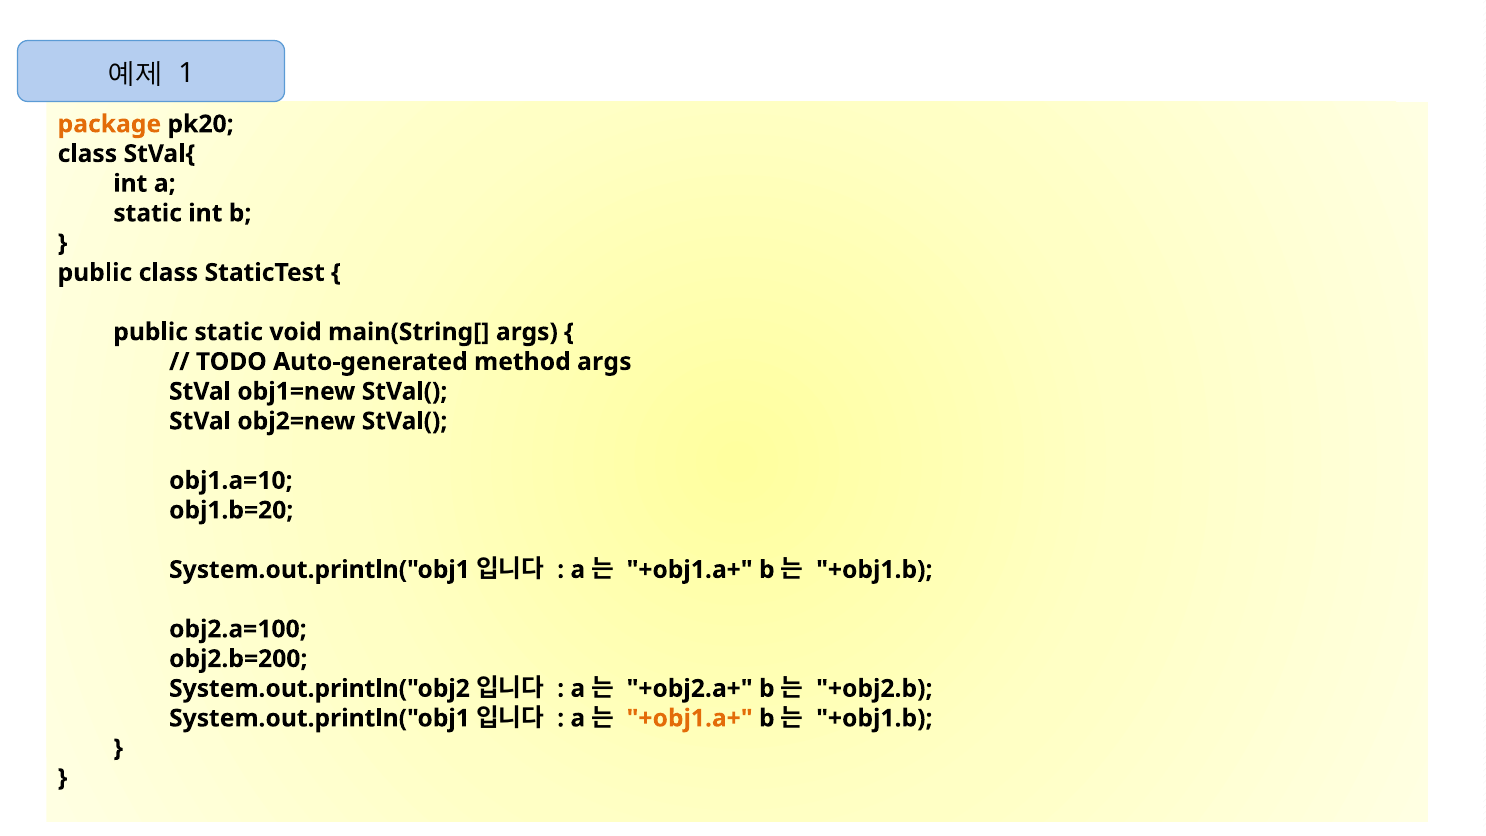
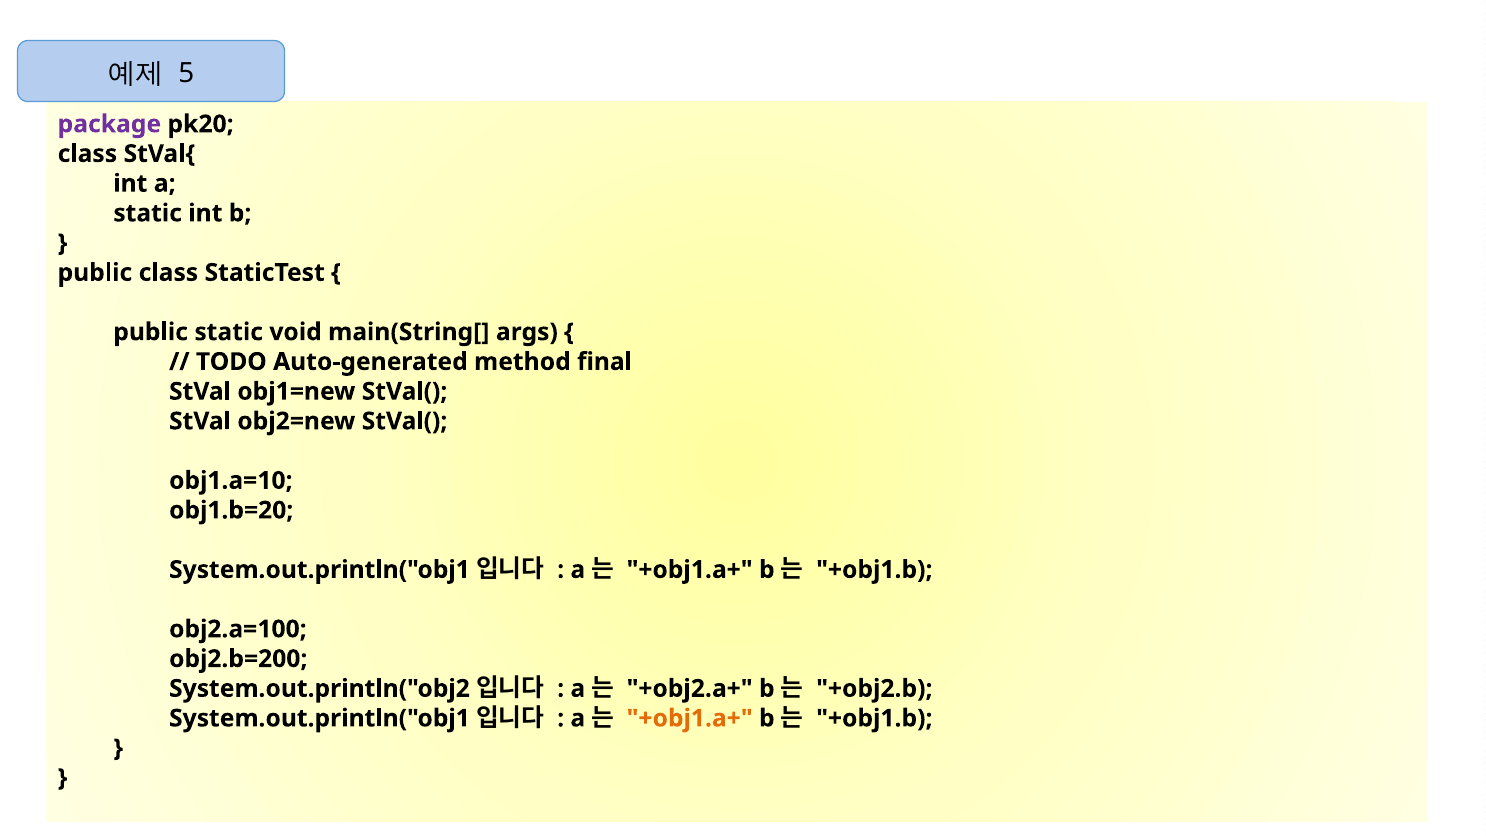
1: 1 -> 5
package colour: orange -> purple
method args: args -> final
